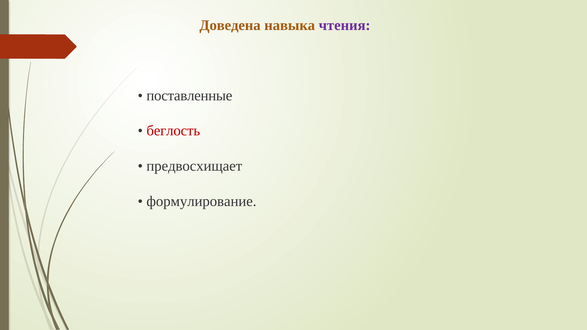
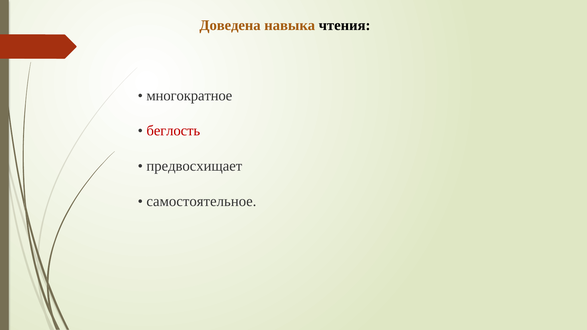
чтения colour: purple -> black
поставленные: поставленные -> многократное
формулирование: формулирование -> самостоятельное
